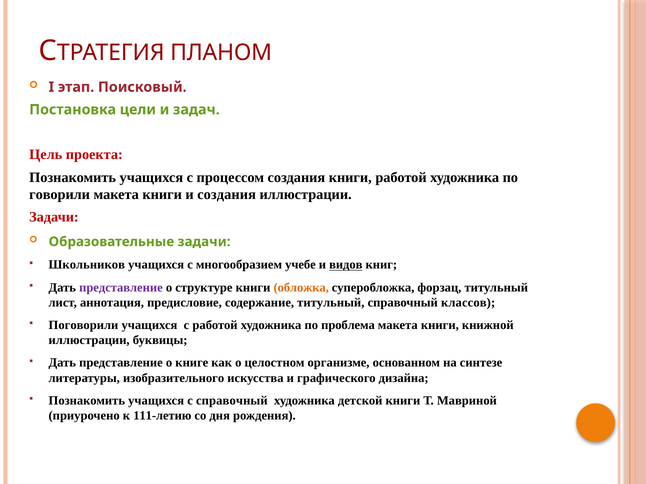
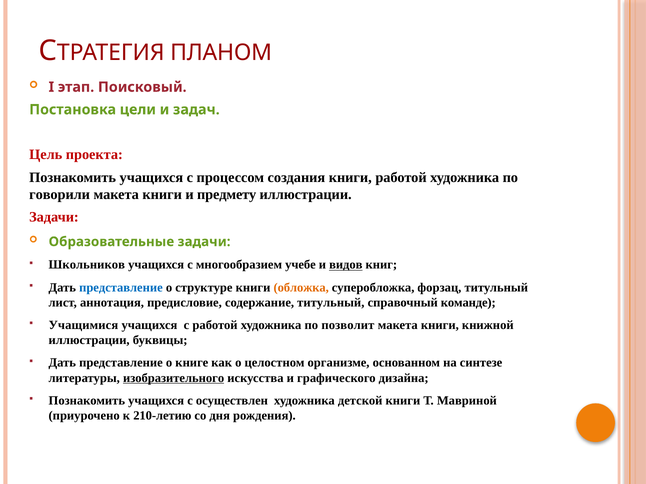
и создания: создания -> предмету
представление at (121, 288) colour: purple -> blue
классов: классов -> команде
Поговорили: Поговорили -> Учащимися
проблема: проблема -> позволит
изобразительного underline: none -> present
с справочный: справочный -> осуществлен
111-летию: 111-летию -> 210-летию
